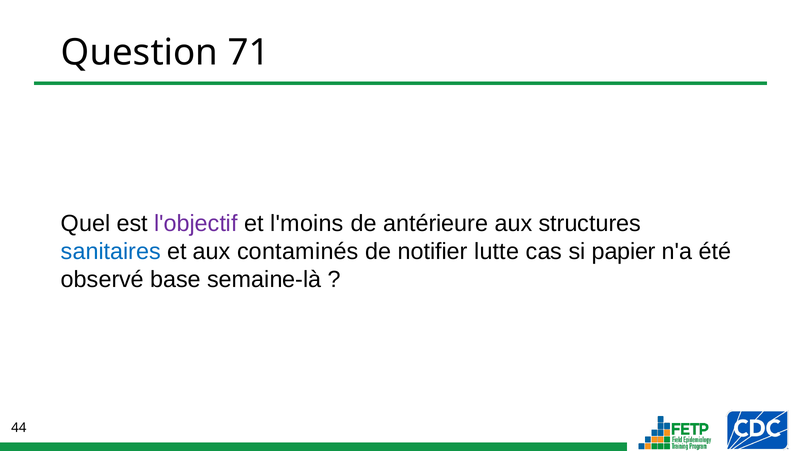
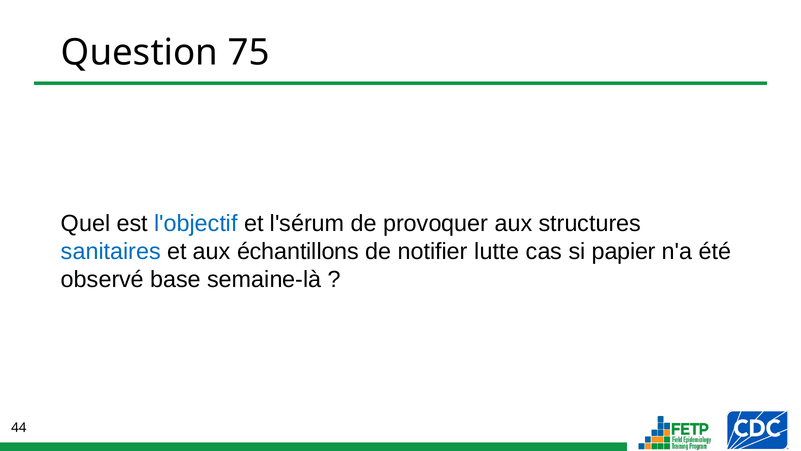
71: 71 -> 75
l'objectif colour: purple -> blue
l'moins: l'moins -> l'sérum
antérieure: antérieure -> provoquer
contaminés: contaminés -> échantillons
